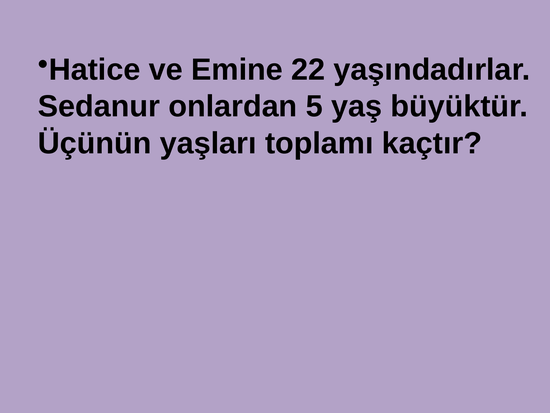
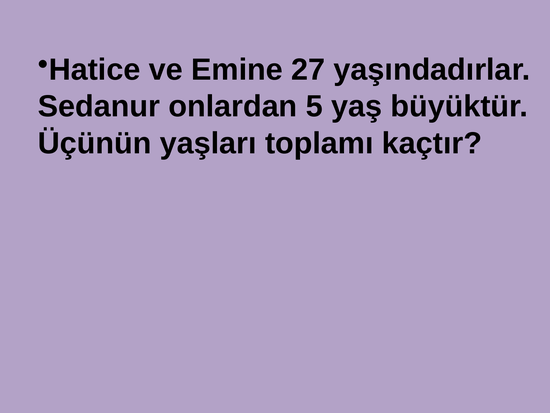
22: 22 -> 27
